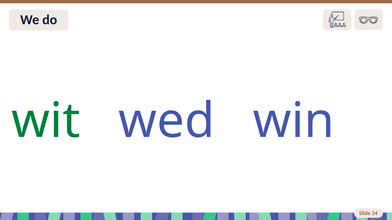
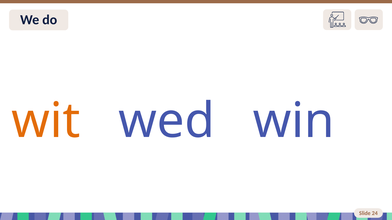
wit colour: green -> orange
